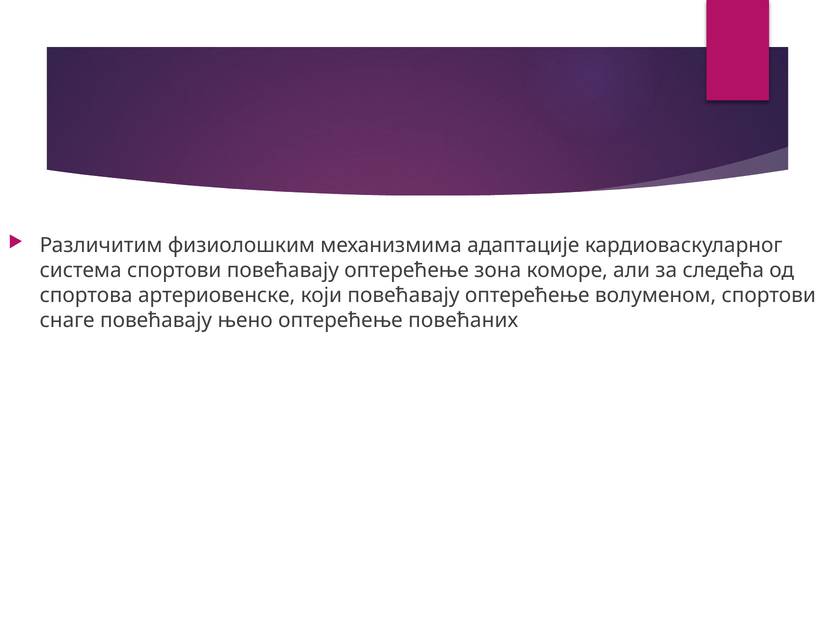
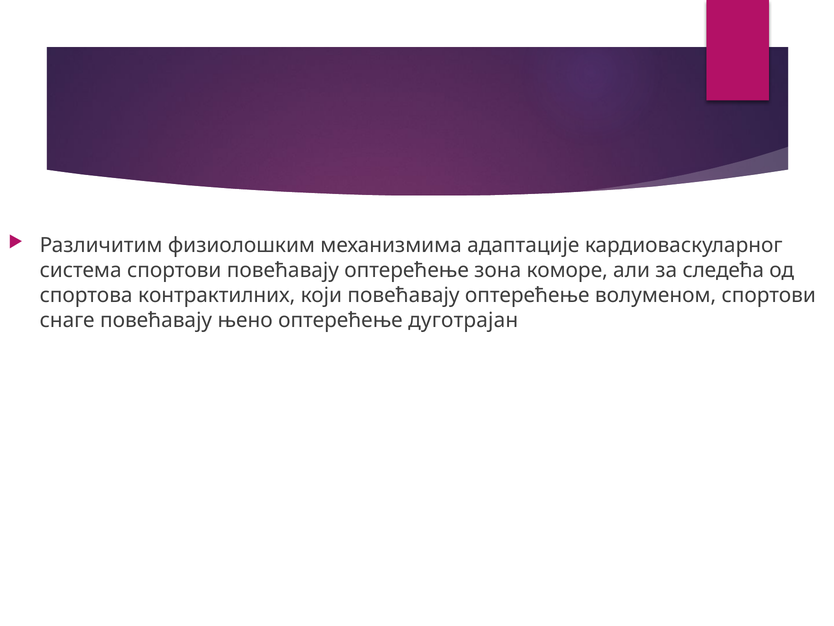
артериовенске: артериовенске -> контрактилних
повећаних: повећаних -> дуготрајан
